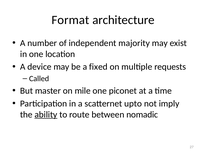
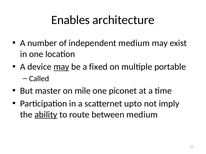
Format: Format -> Enables
independent majority: majority -> medium
may at (61, 67) underline: none -> present
requests: requests -> portable
between nomadic: nomadic -> medium
